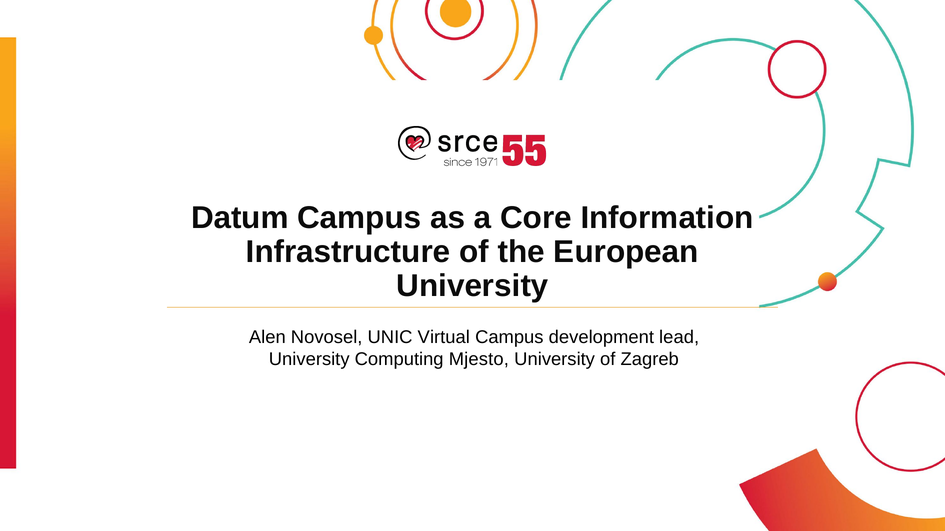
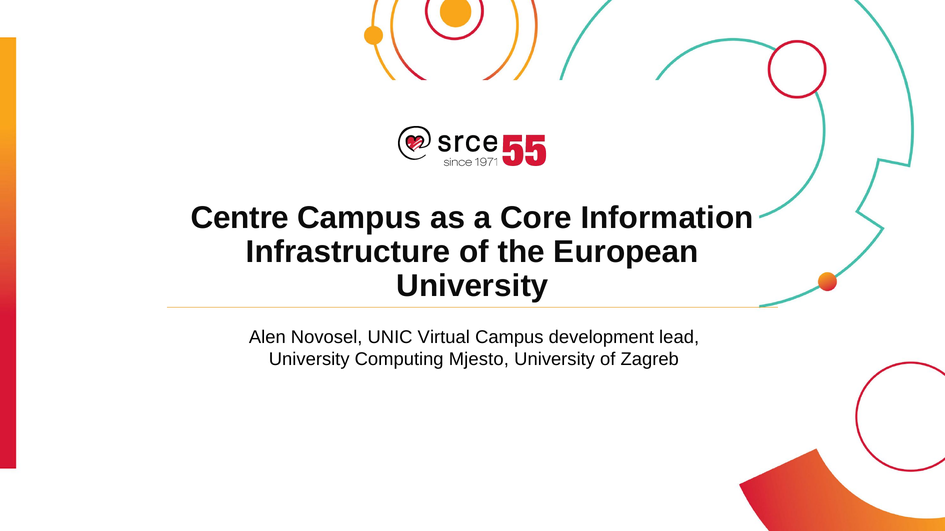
Datum at (240, 218): Datum -> Centre
